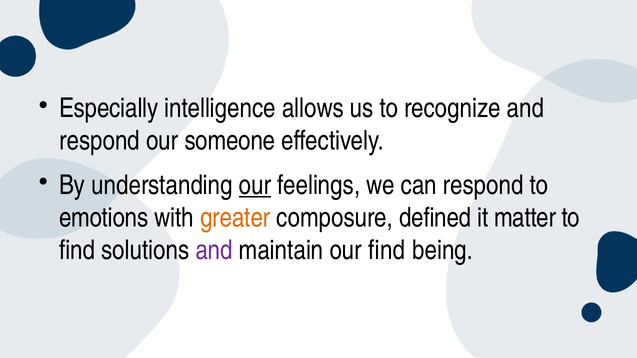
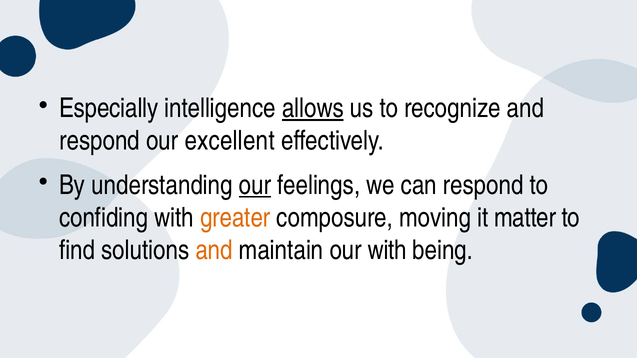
allows underline: none -> present
someone: someone -> excellent
emotions: emotions -> confiding
defined: defined -> moving
and at (214, 251) colour: purple -> orange
our find: find -> with
